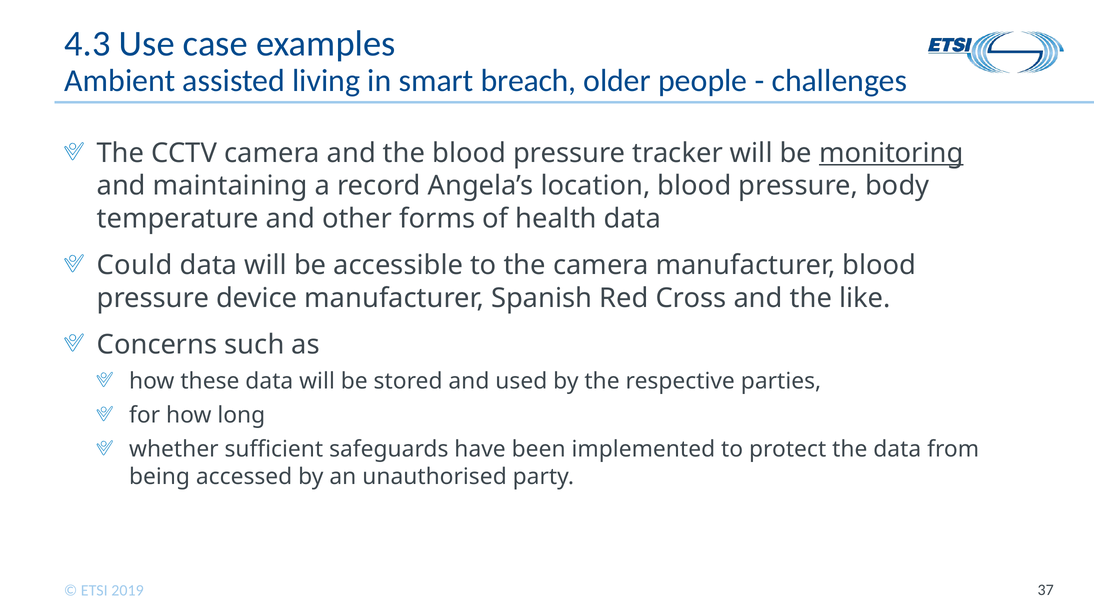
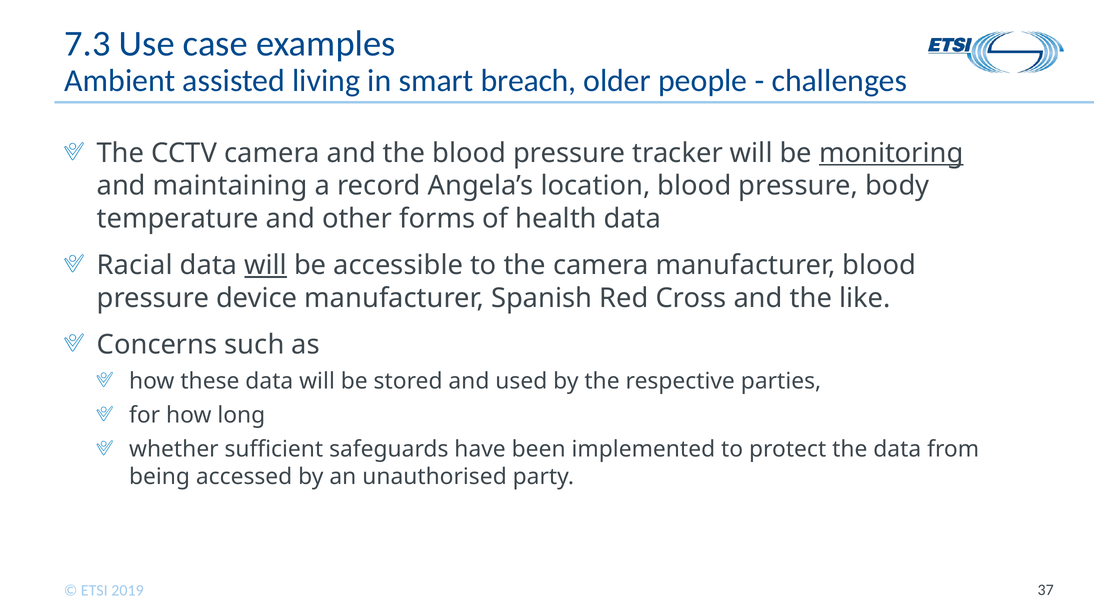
4.3: 4.3 -> 7.3
Could: Could -> Racial
will at (266, 265) underline: none -> present
